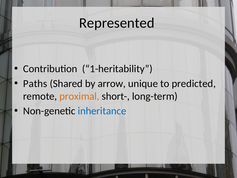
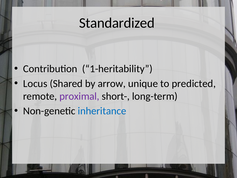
Represented: Represented -> Standardized
Paths: Paths -> Locus
proximal colour: orange -> purple
